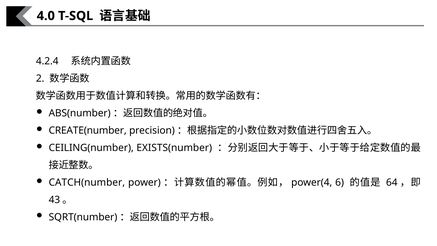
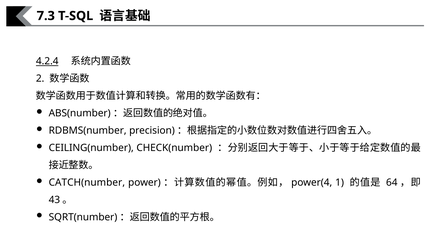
4.0: 4.0 -> 7.3
4.2.4 underline: none -> present
CREATE(number: CREATE(number -> RDBMS(number
EXISTS(number: EXISTS(number -> CHECK(number
6: 6 -> 1
